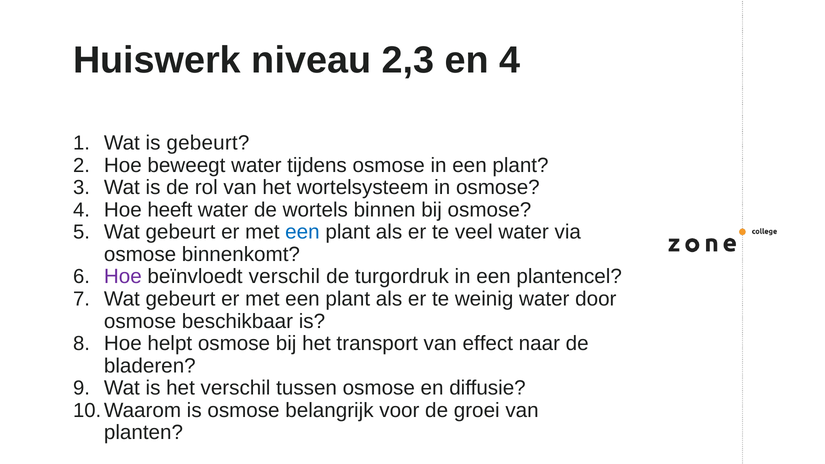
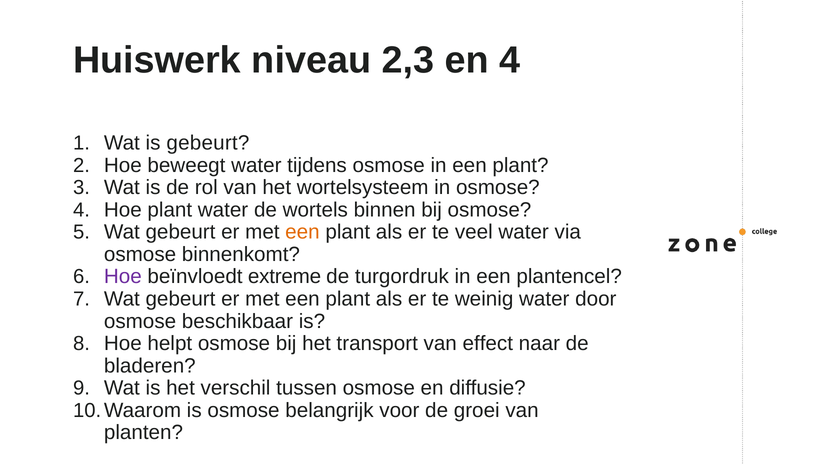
Hoe heeft: heeft -> plant
een at (302, 232) colour: blue -> orange
beïnvloedt verschil: verschil -> extreme
